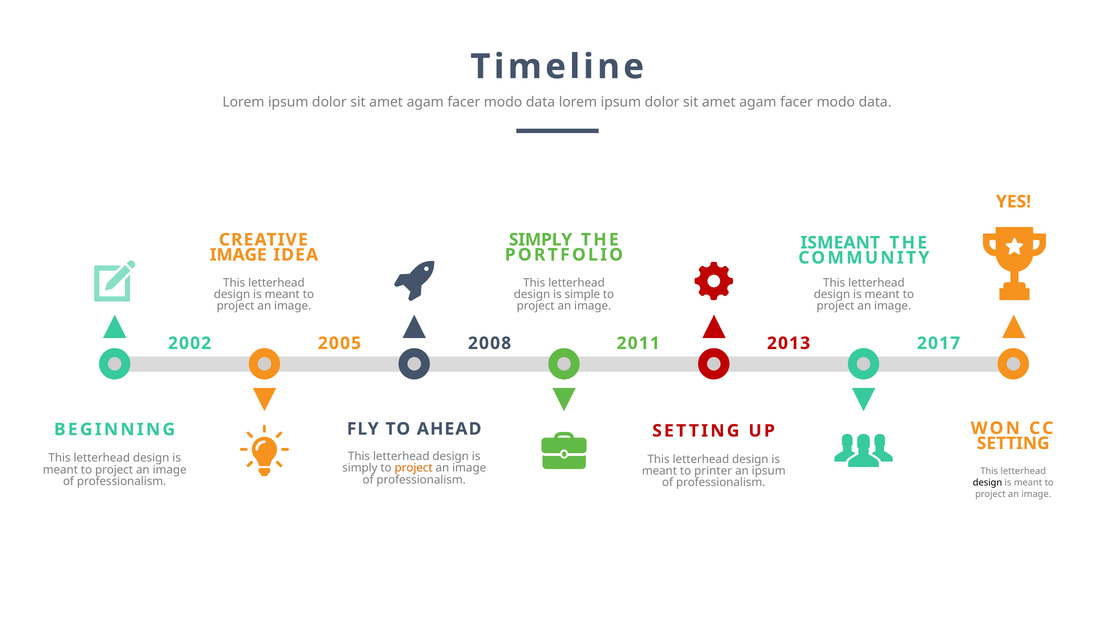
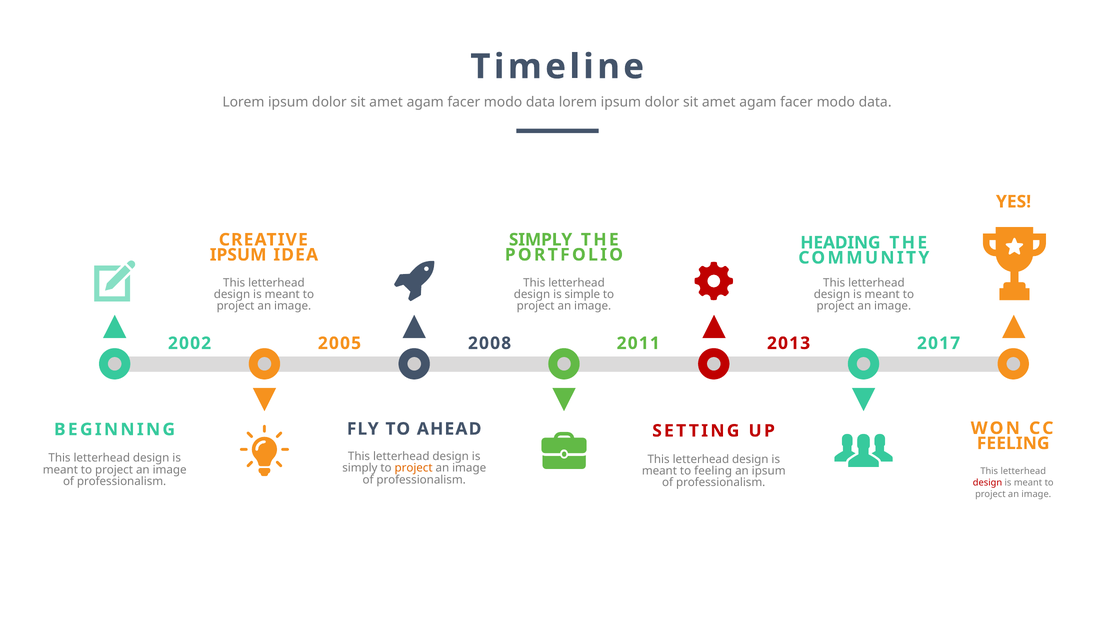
ISMEANT: ISMEANT -> HEADING
IMAGE at (238, 255): IMAGE -> IPSUM
SETTING at (1013, 443): SETTING -> FEELING
to printer: printer -> feeling
design at (987, 483) colour: black -> red
